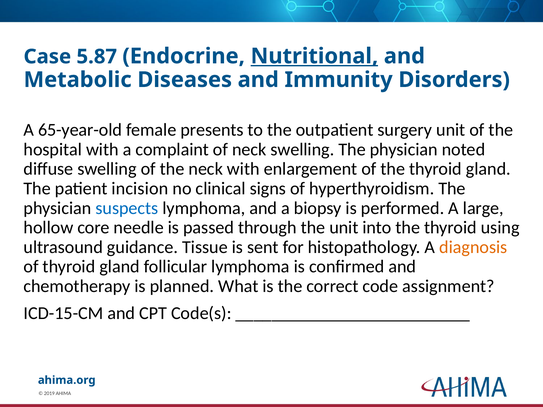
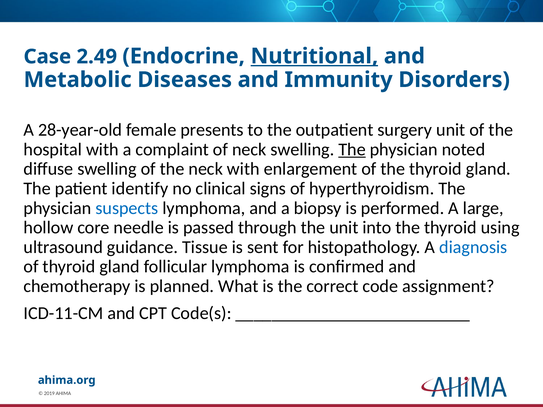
5.87: 5.87 -> 2.49
65-year-old: 65-year-old -> 28-year-old
The at (352, 150) underline: none -> present
incision: incision -> identify
diagnosis colour: orange -> blue
ICD-15-CM: ICD-15-CM -> ICD-11-CM
